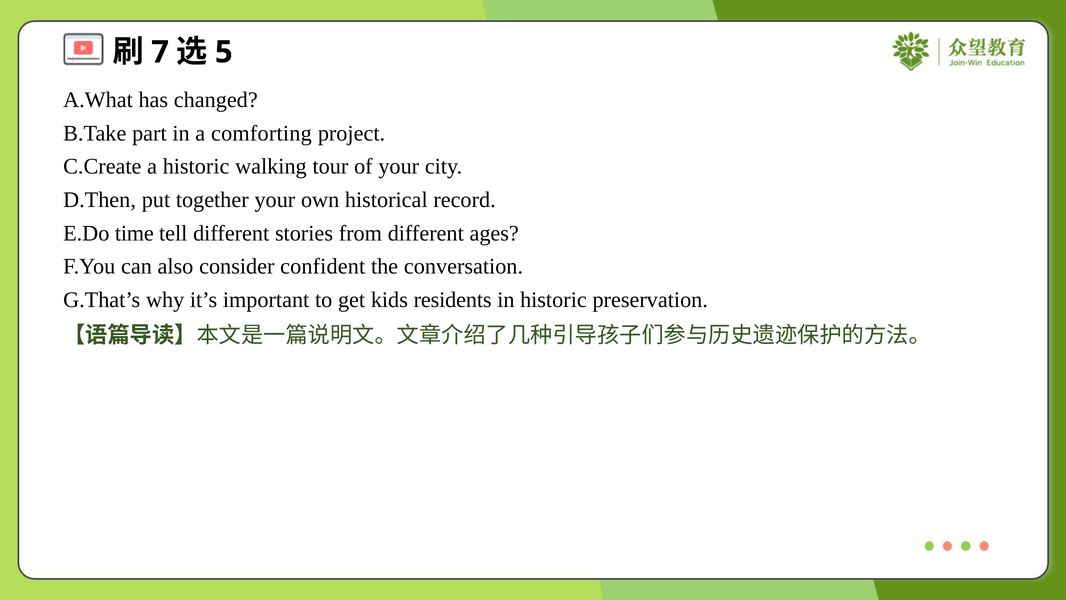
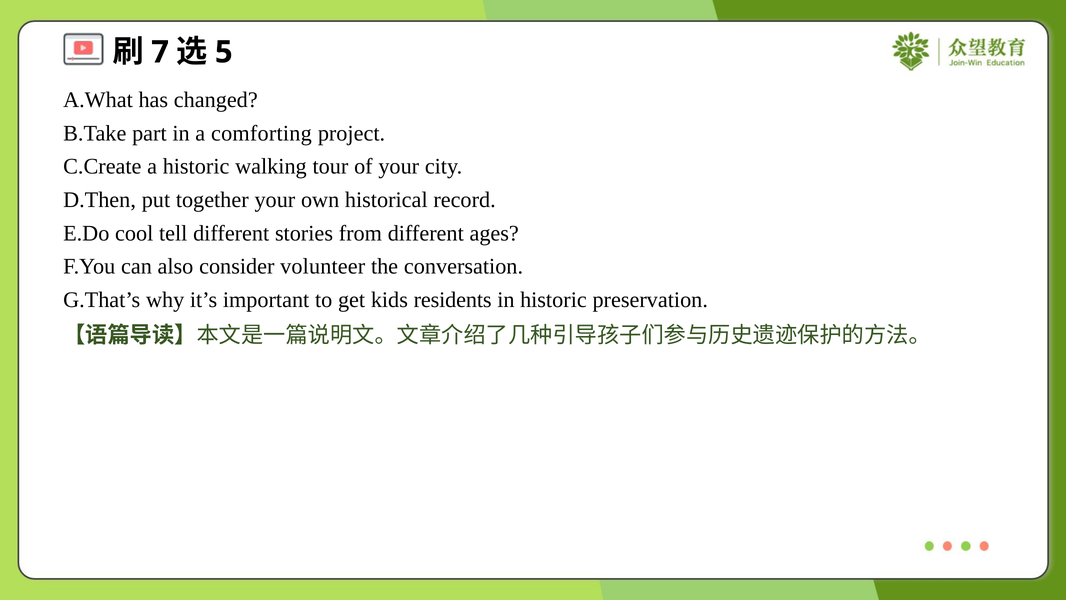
time: time -> cool
confident: confident -> volunteer
